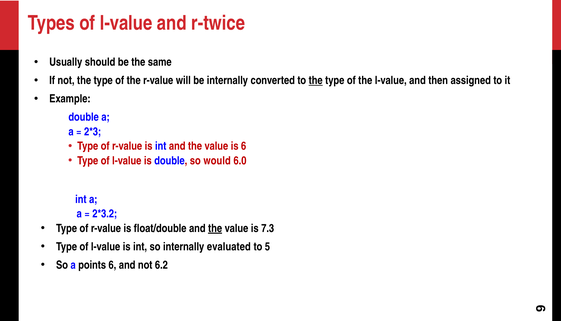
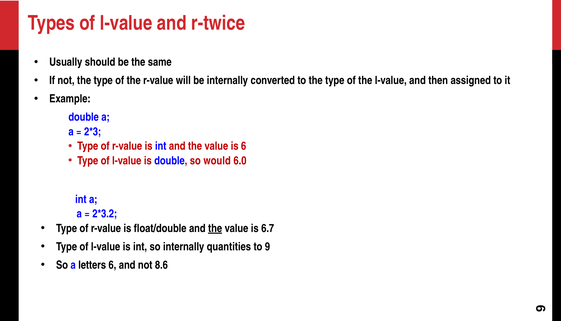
the at (316, 80) underline: present -> none
7.3: 7.3 -> 6.7
evaluated: evaluated -> quantities
to 5: 5 -> 9
points: points -> letters
6.2: 6.2 -> 8.6
